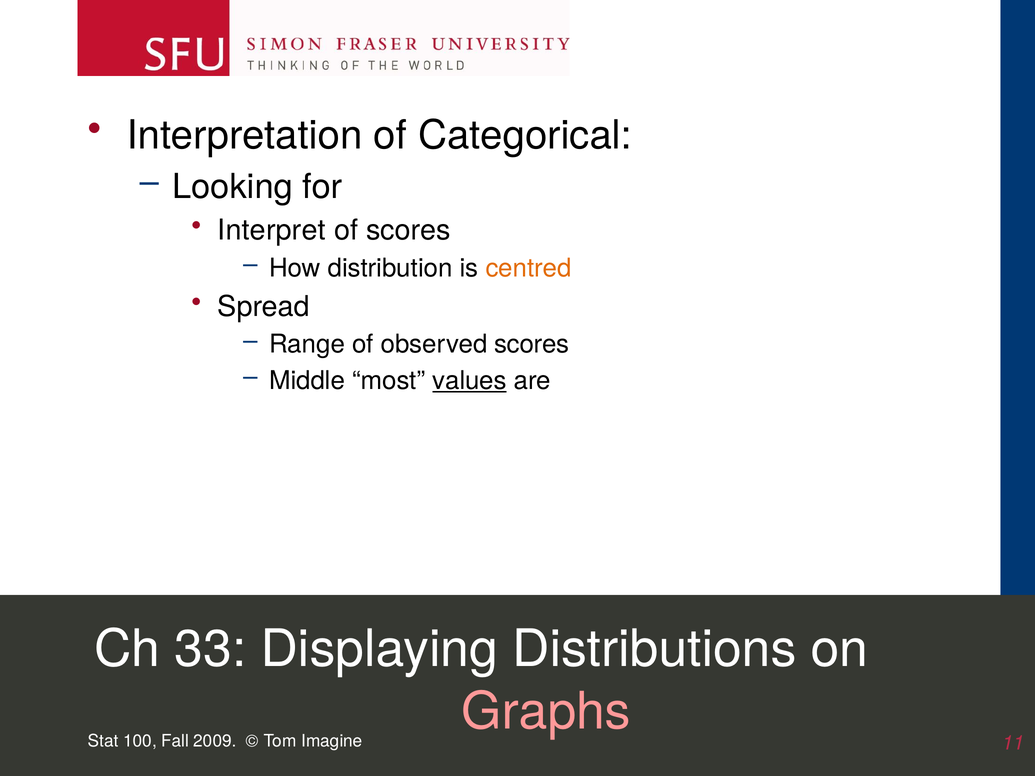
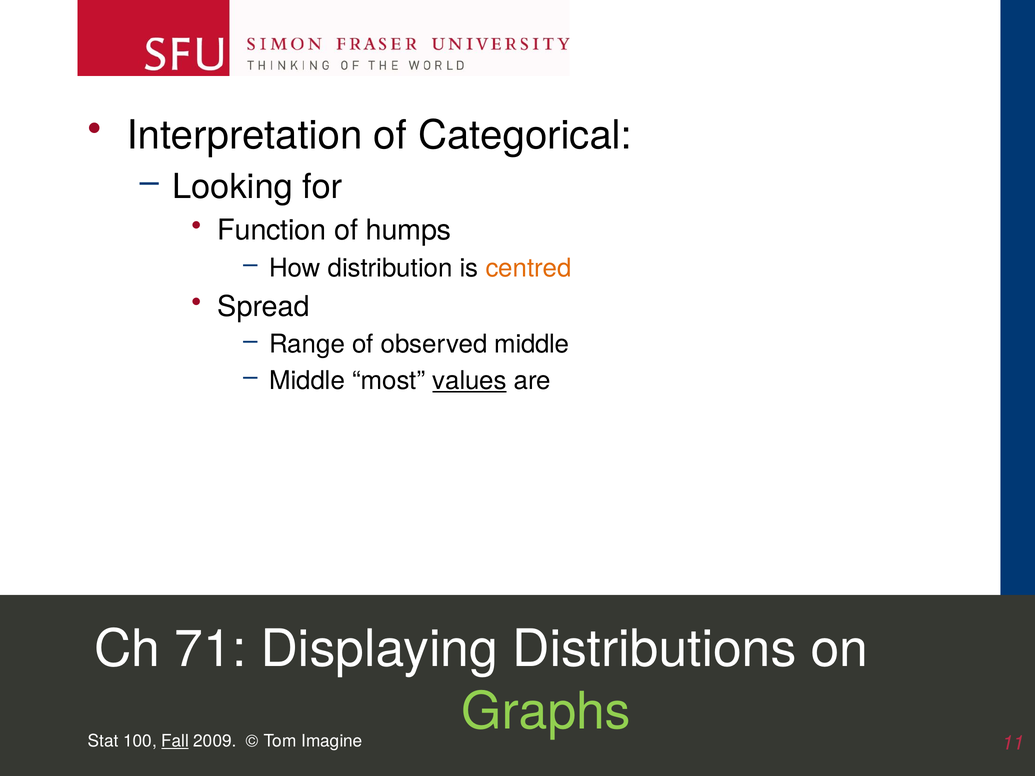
Interpret: Interpret -> Function
of scores: scores -> humps
observed scores: scores -> middle
33: 33 -> 71
Graphs colour: pink -> light green
Fall underline: none -> present
